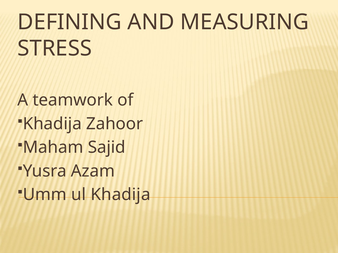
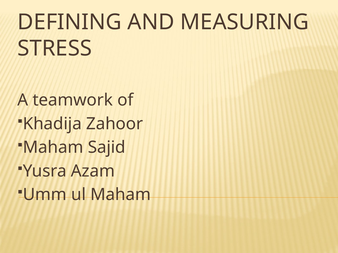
ul Khadija: Khadija -> Maham
